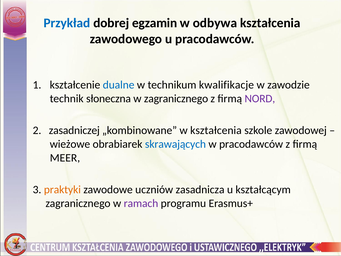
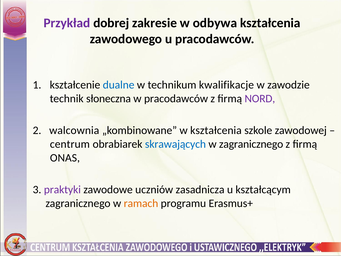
Przykład colour: blue -> purple
egzamin: egzamin -> zakresie
w zagranicznego: zagranicznego -> pracodawców
zasadniczej: zasadniczej -> walcownia
wieżowe: wieżowe -> centrum
w pracodawców: pracodawców -> zagranicznego
MEER: MEER -> ONAS
praktyki colour: orange -> purple
ramach colour: purple -> orange
